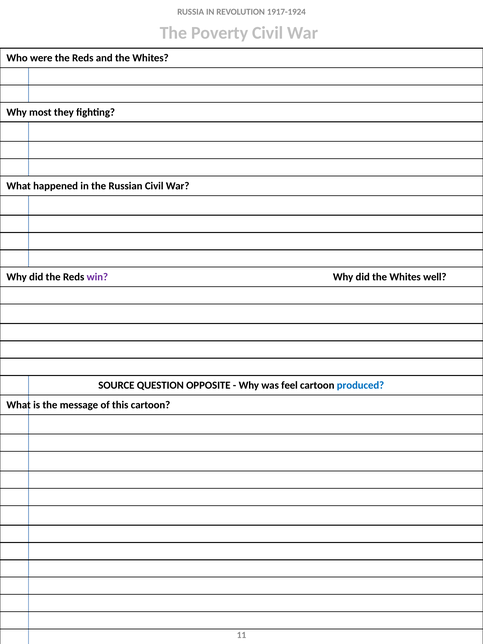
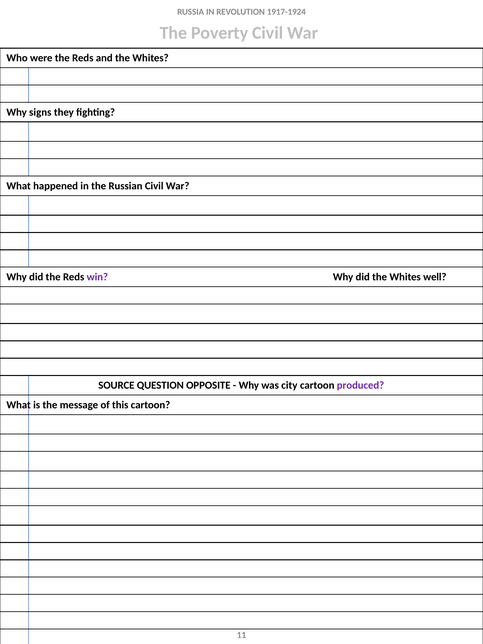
most: most -> signs
feel: feel -> city
produced colour: blue -> purple
